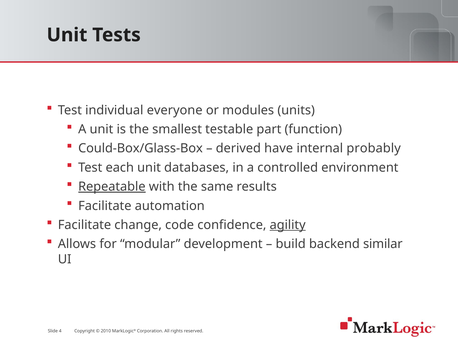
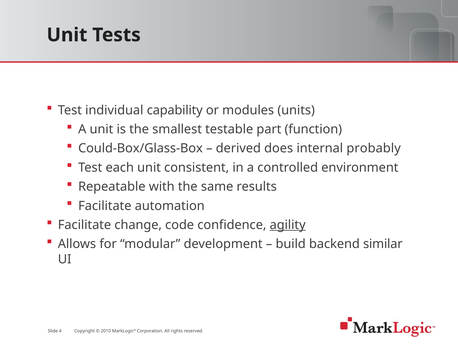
everyone: everyone -> capability
have: have -> does
databases: databases -> consistent
Repeatable underline: present -> none
